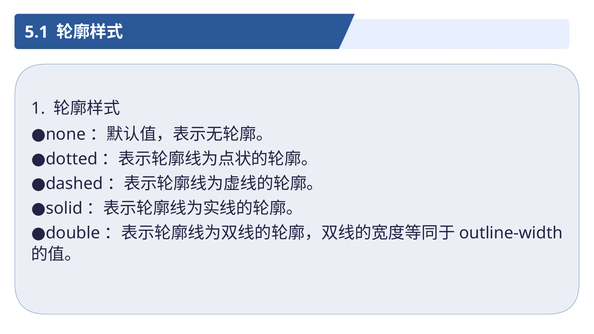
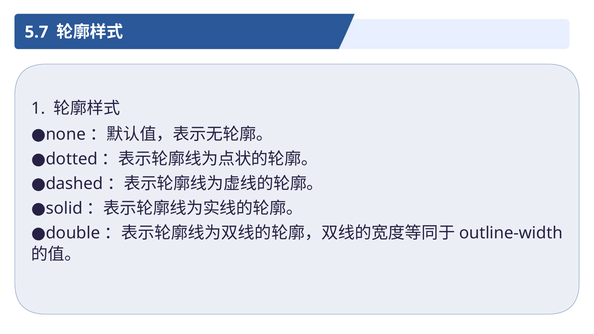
5.1: 5.1 -> 5.7
